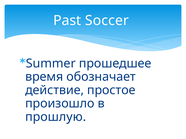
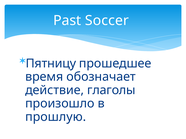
Summer: Summer -> Пятницу
простое: простое -> глаголы
